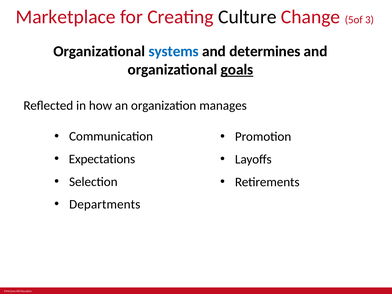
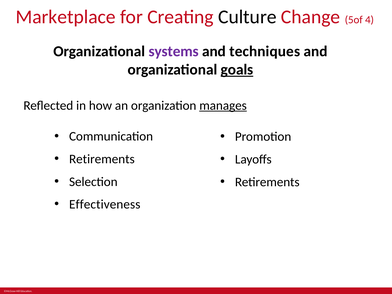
3: 3 -> 4
systems colour: blue -> purple
determines: determines -> techniques
manages underline: none -> present
Expectations at (102, 159): Expectations -> Retirements
Departments: Departments -> Effectiveness
